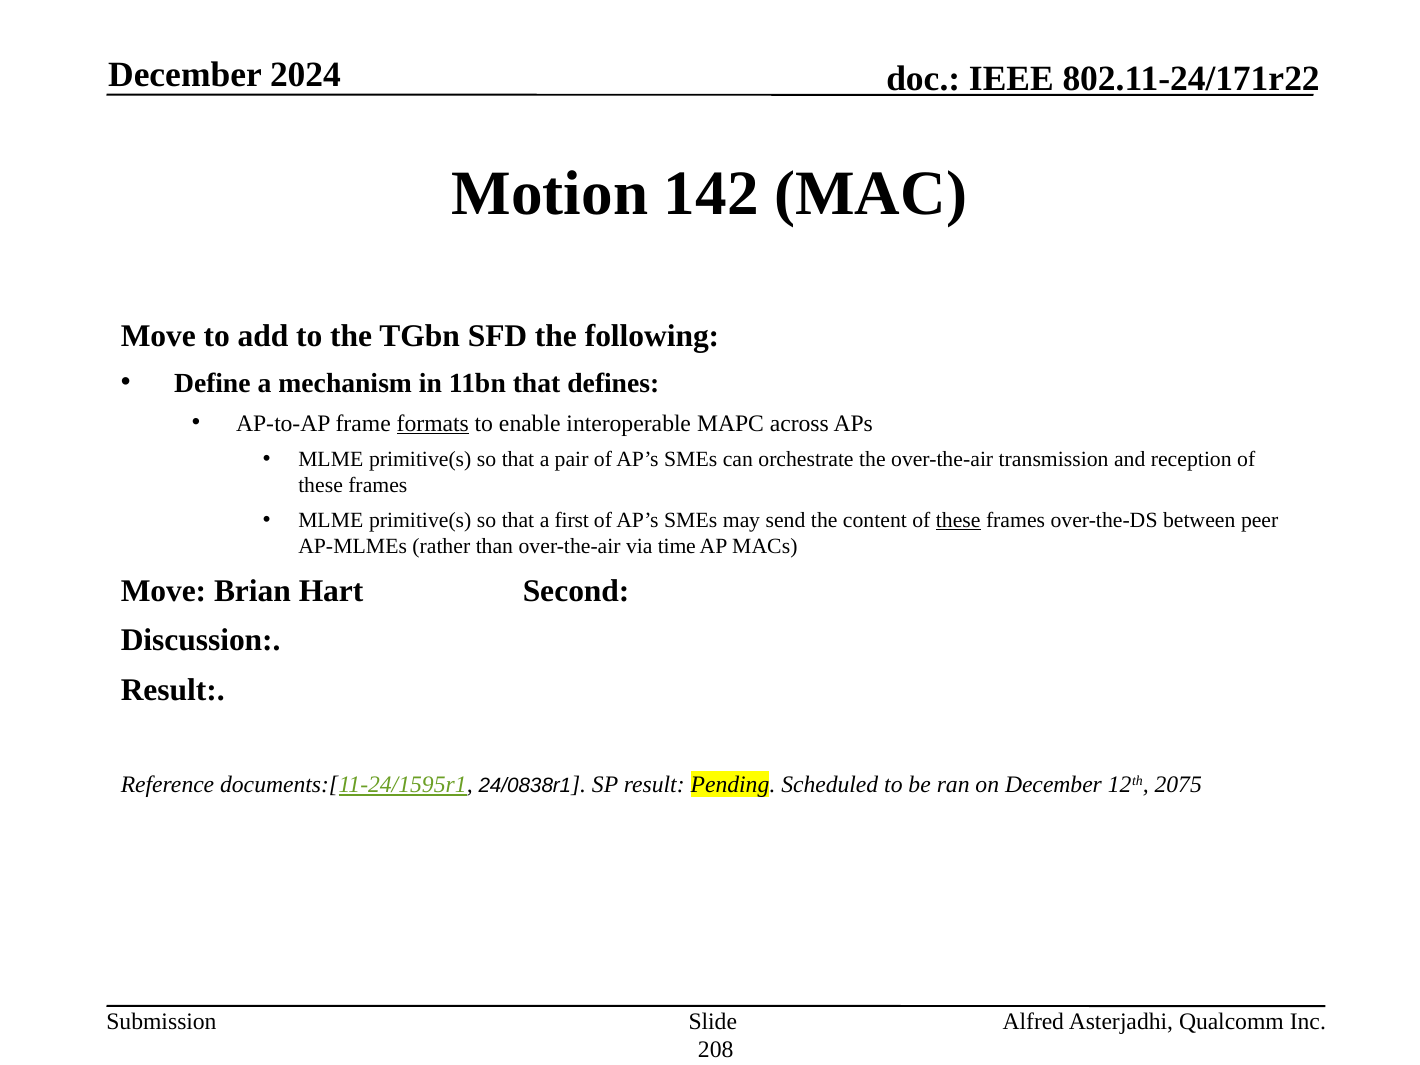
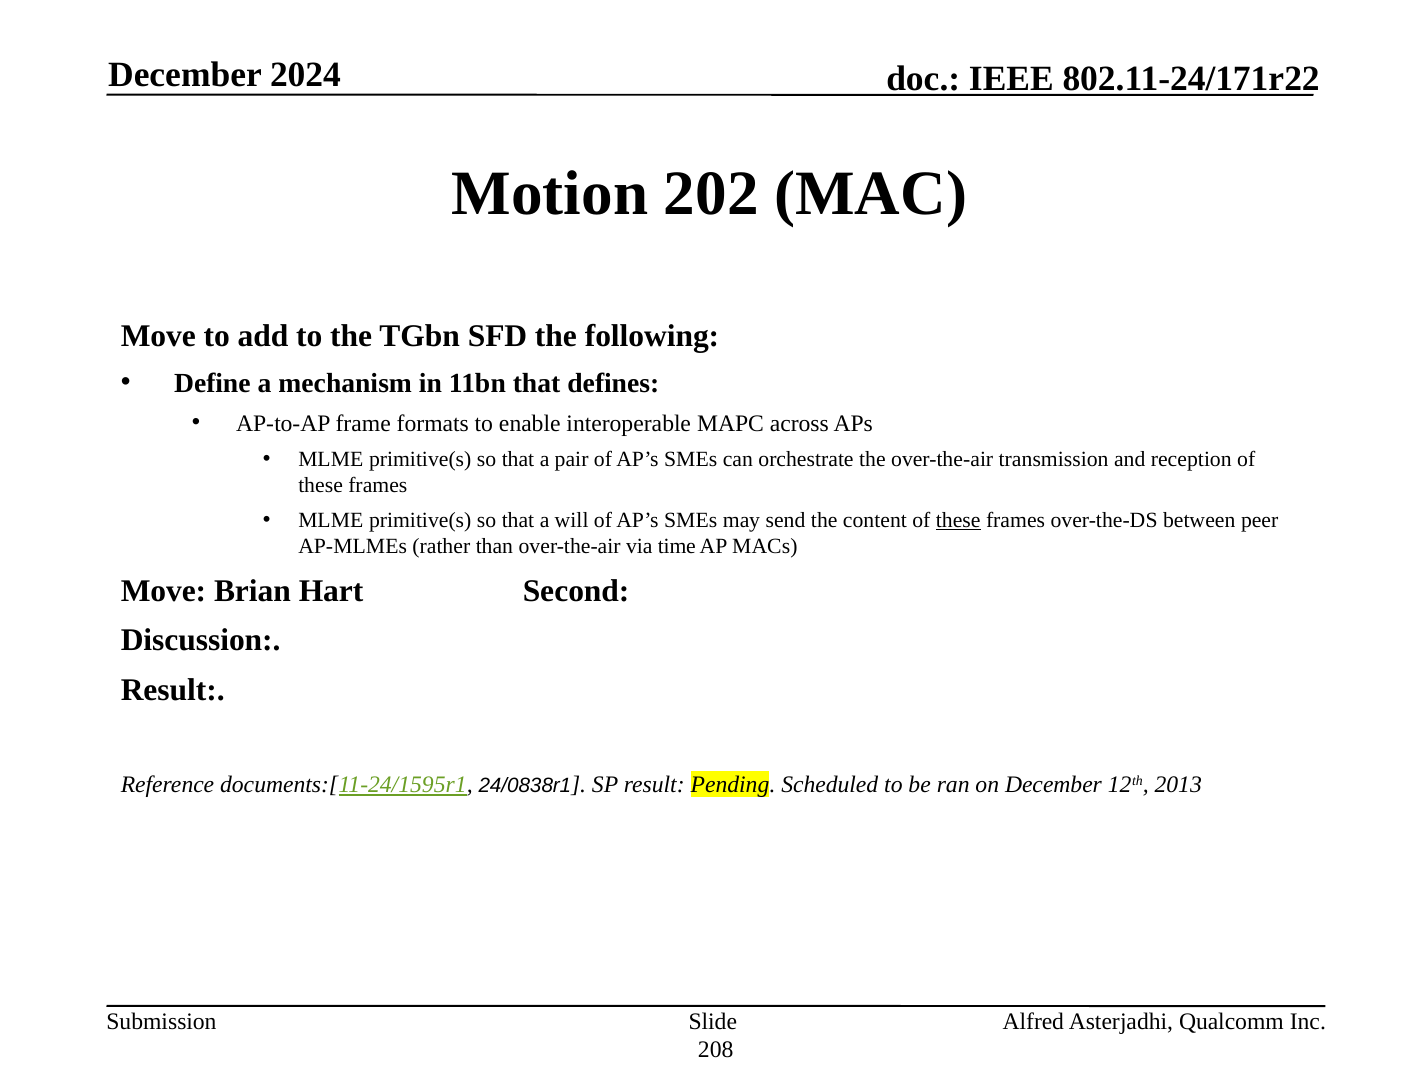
142: 142 -> 202
formats underline: present -> none
first: first -> will
2075: 2075 -> 2013
